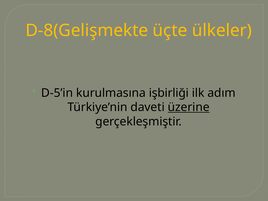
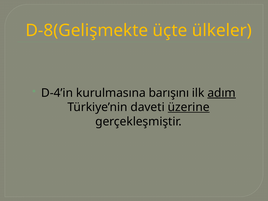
D-5’in: D-5’in -> D-4’in
işbirliği: işbirliği -> barışını
adım underline: none -> present
